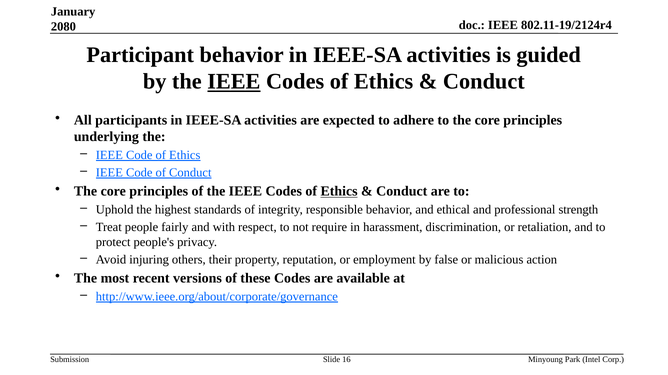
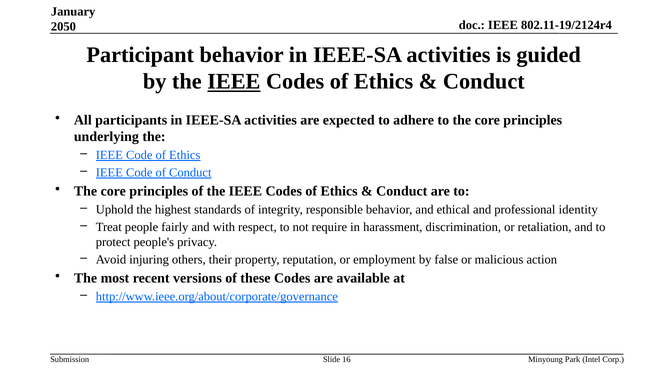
2080: 2080 -> 2050
Ethics at (339, 192) underline: present -> none
strength: strength -> identity
